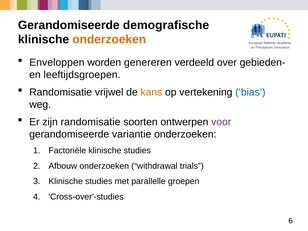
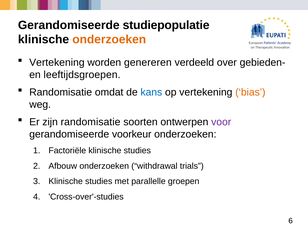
demografische: demografische -> studiepopulatie
Enveloppen at (57, 62): Enveloppen -> Vertekening
vrijwel: vrijwel -> omdat
kans colour: orange -> blue
bias colour: blue -> orange
variantie: variantie -> voorkeur
